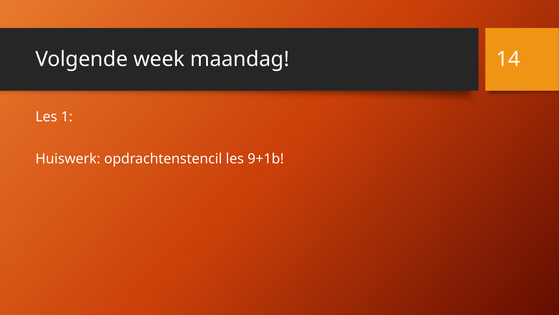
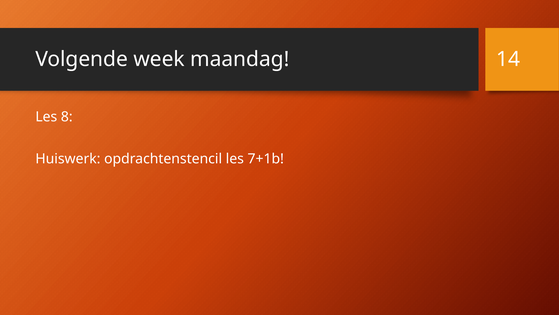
1: 1 -> 8
9+1b: 9+1b -> 7+1b
